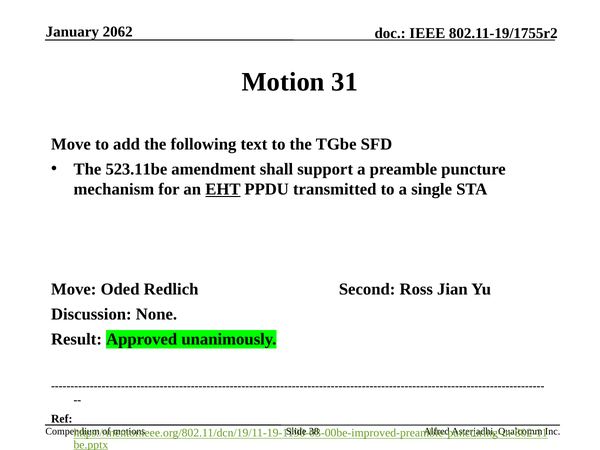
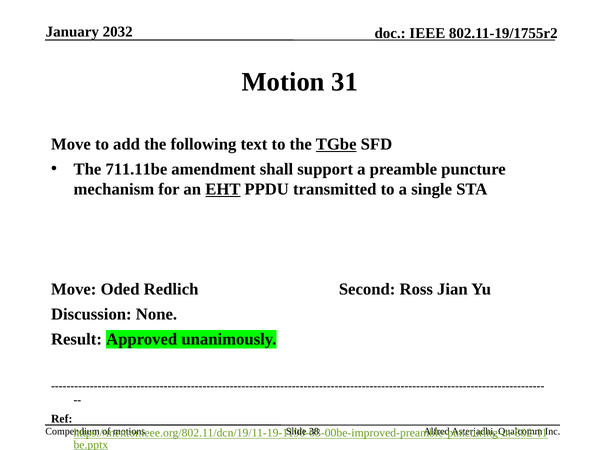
2062: 2062 -> 2032
TGbe underline: none -> present
523.11be: 523.11be -> 711.11be
